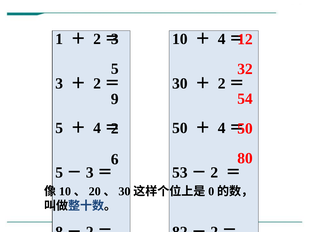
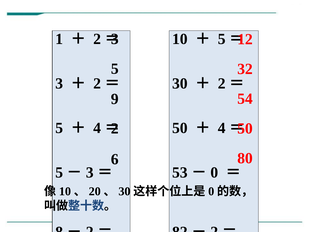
4 at (222, 39): 4 -> 5
2 at (214, 172): 2 -> 0
